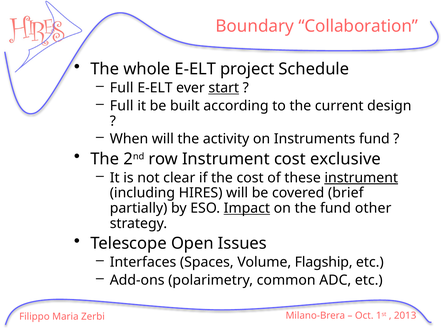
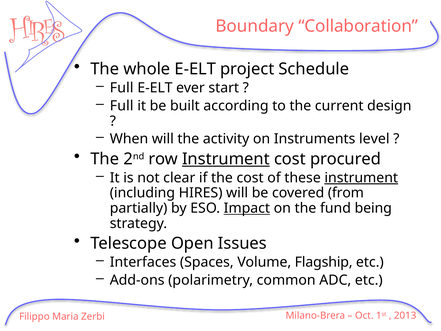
start underline: present -> none
Instruments fund: fund -> level
Instrument at (226, 159) underline: none -> present
exclusive: exclusive -> procured
brief: brief -> from
other: other -> being
